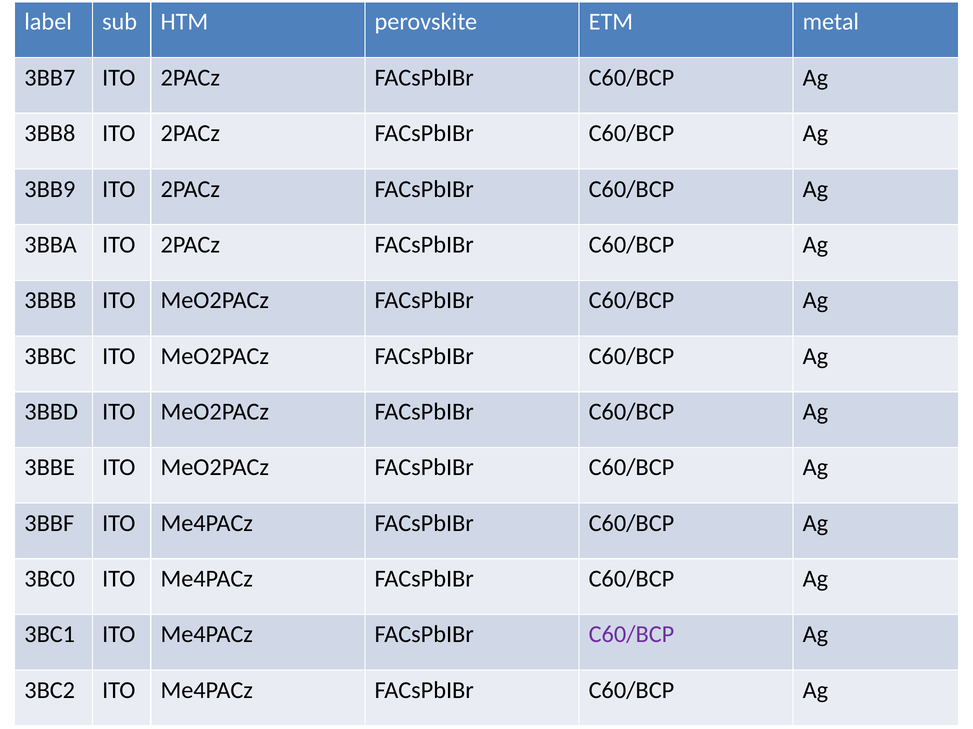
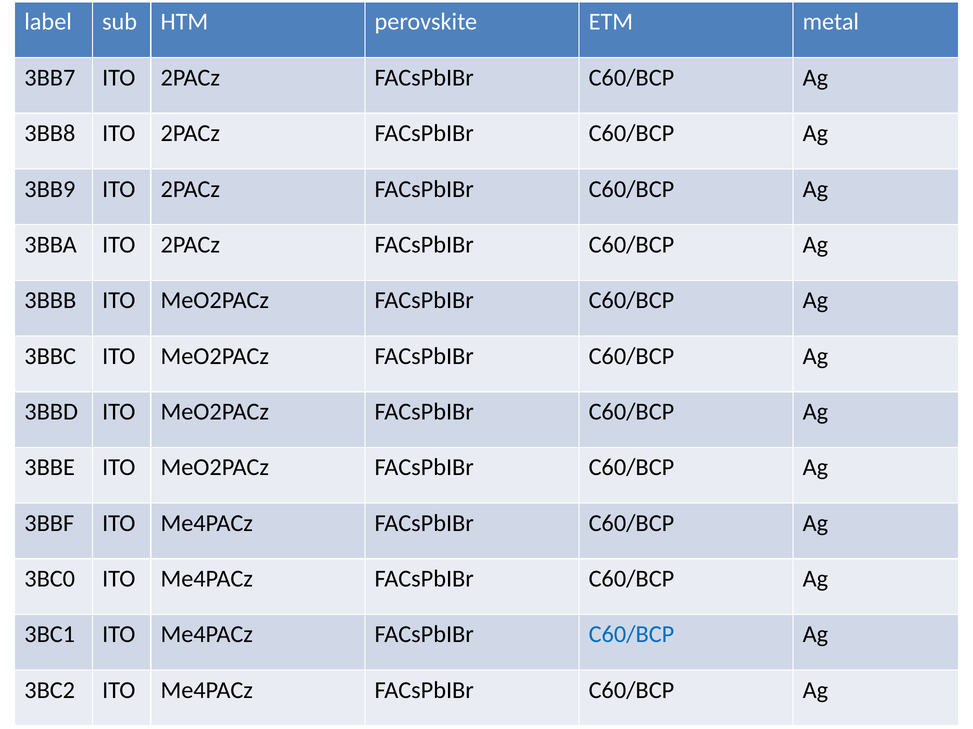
C60/BCP at (631, 635) colour: purple -> blue
